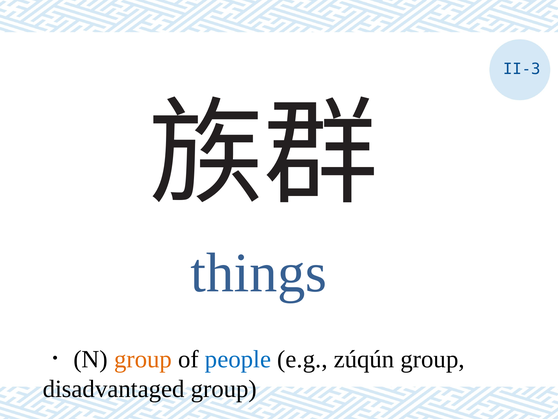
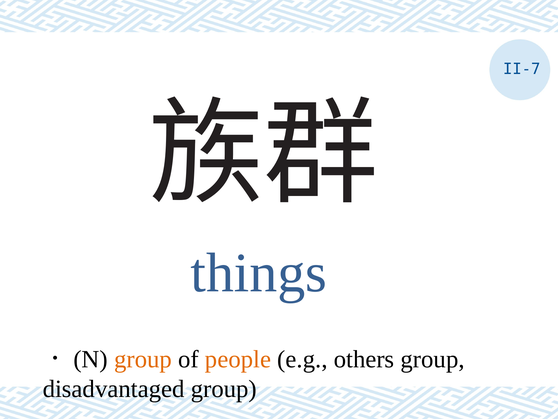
II-3: II-3 -> II-7
people colour: blue -> orange
zúqún: zúqún -> others
